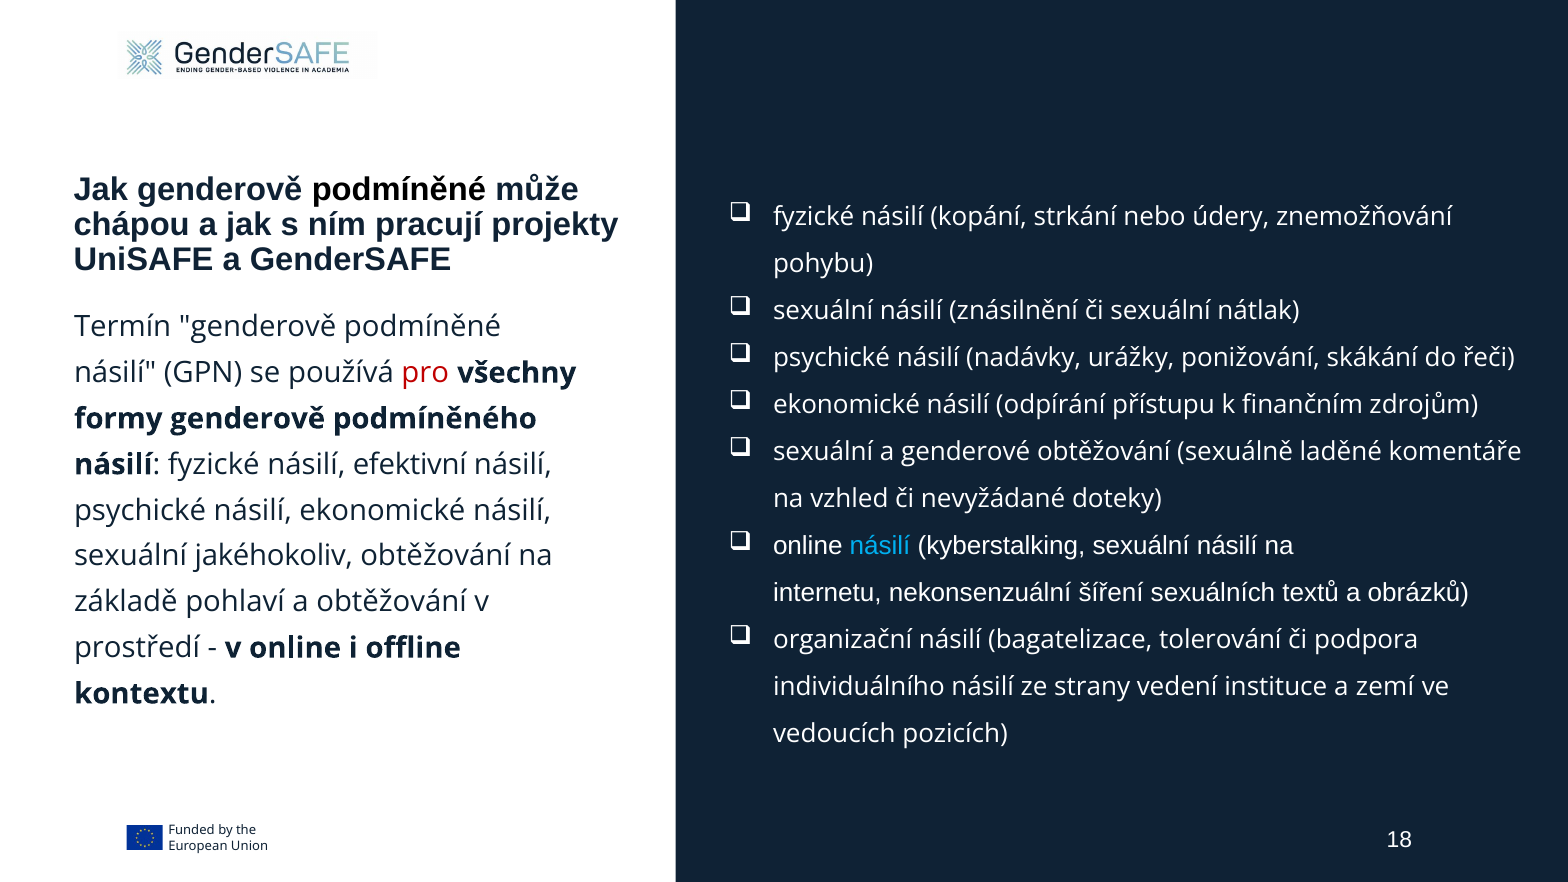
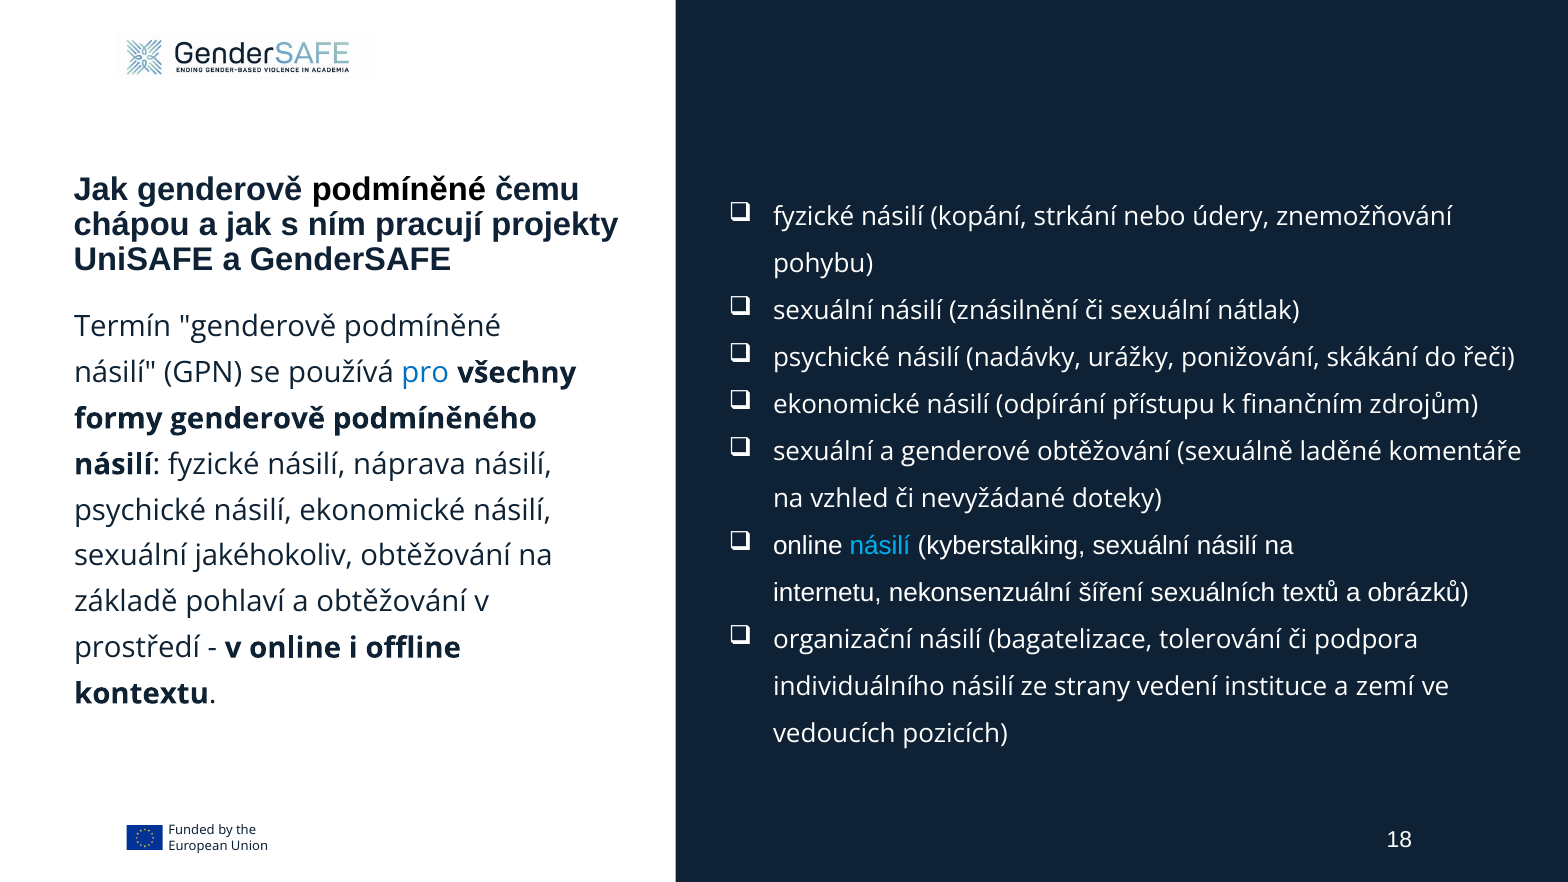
může: může -> čemu
pro colour: red -> blue
efektivní: efektivní -> náprava
